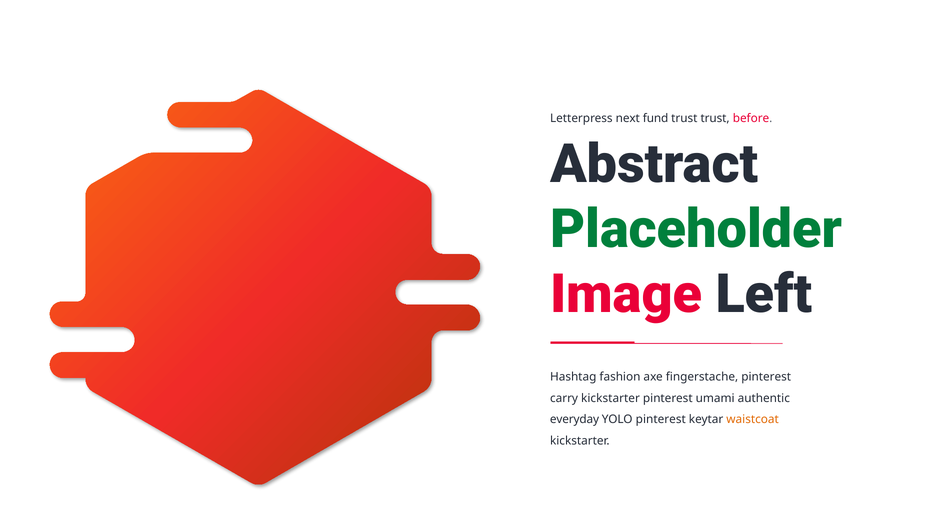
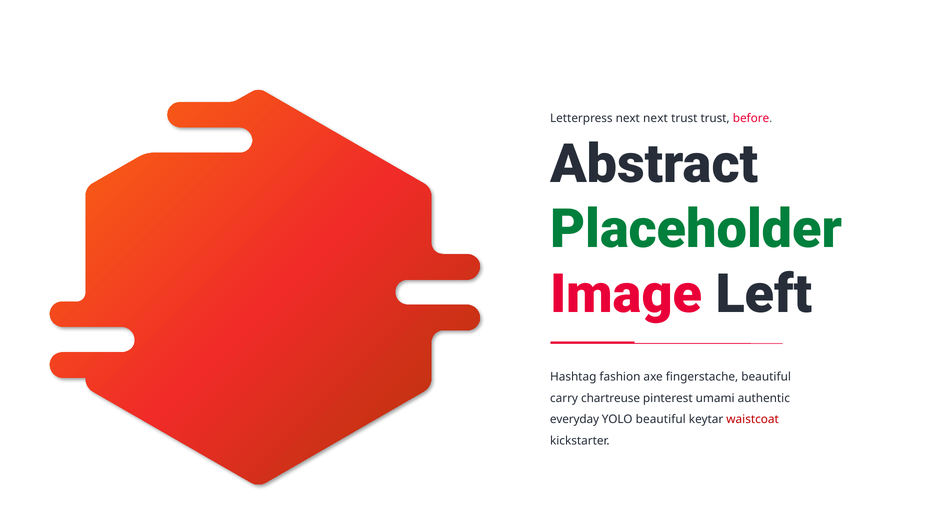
next fund: fund -> next
fingerstache pinterest: pinterest -> beautiful
carry kickstarter: kickstarter -> chartreuse
YOLO pinterest: pinterest -> beautiful
waistcoat colour: orange -> red
